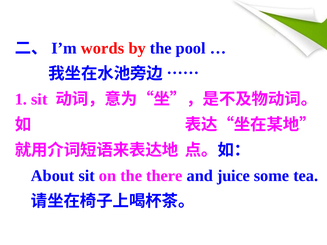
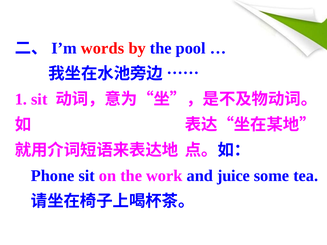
About: About -> Phone
there: there -> work
